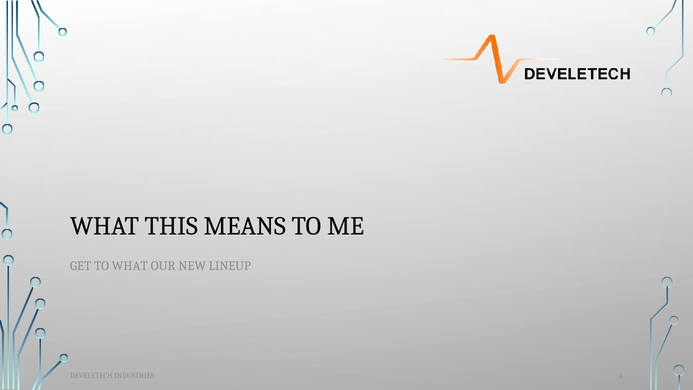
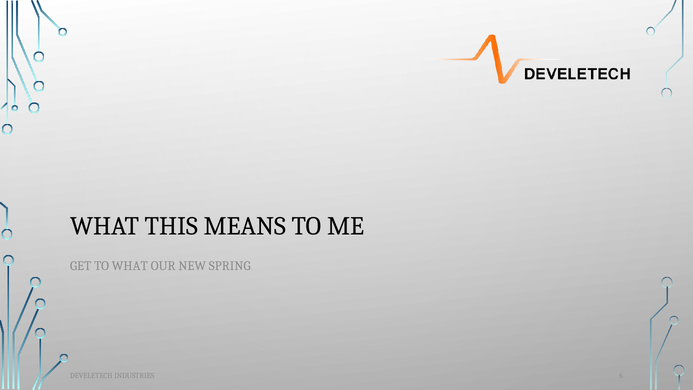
LINEUP: LINEUP -> SPRING
